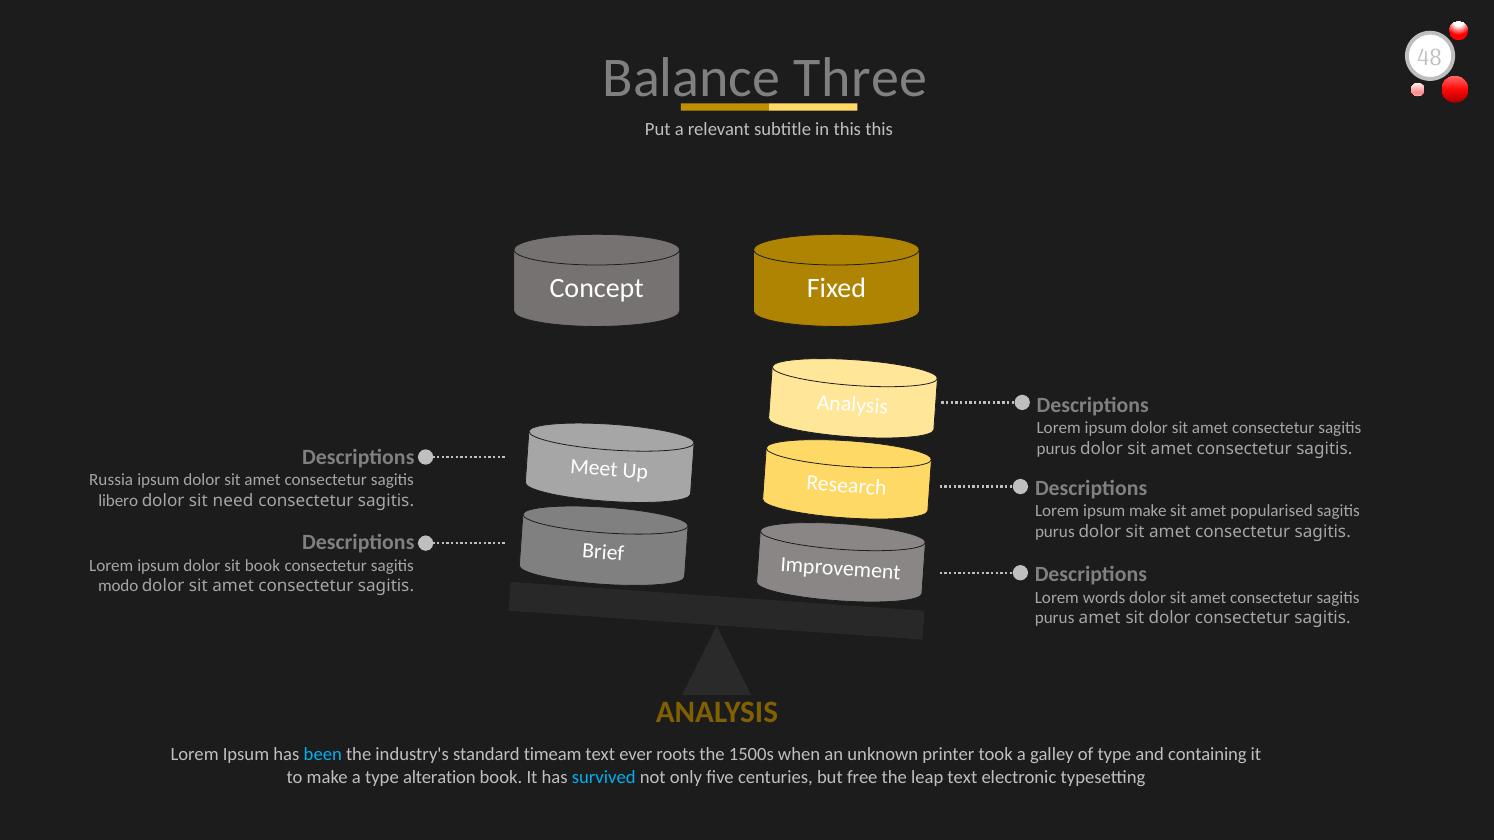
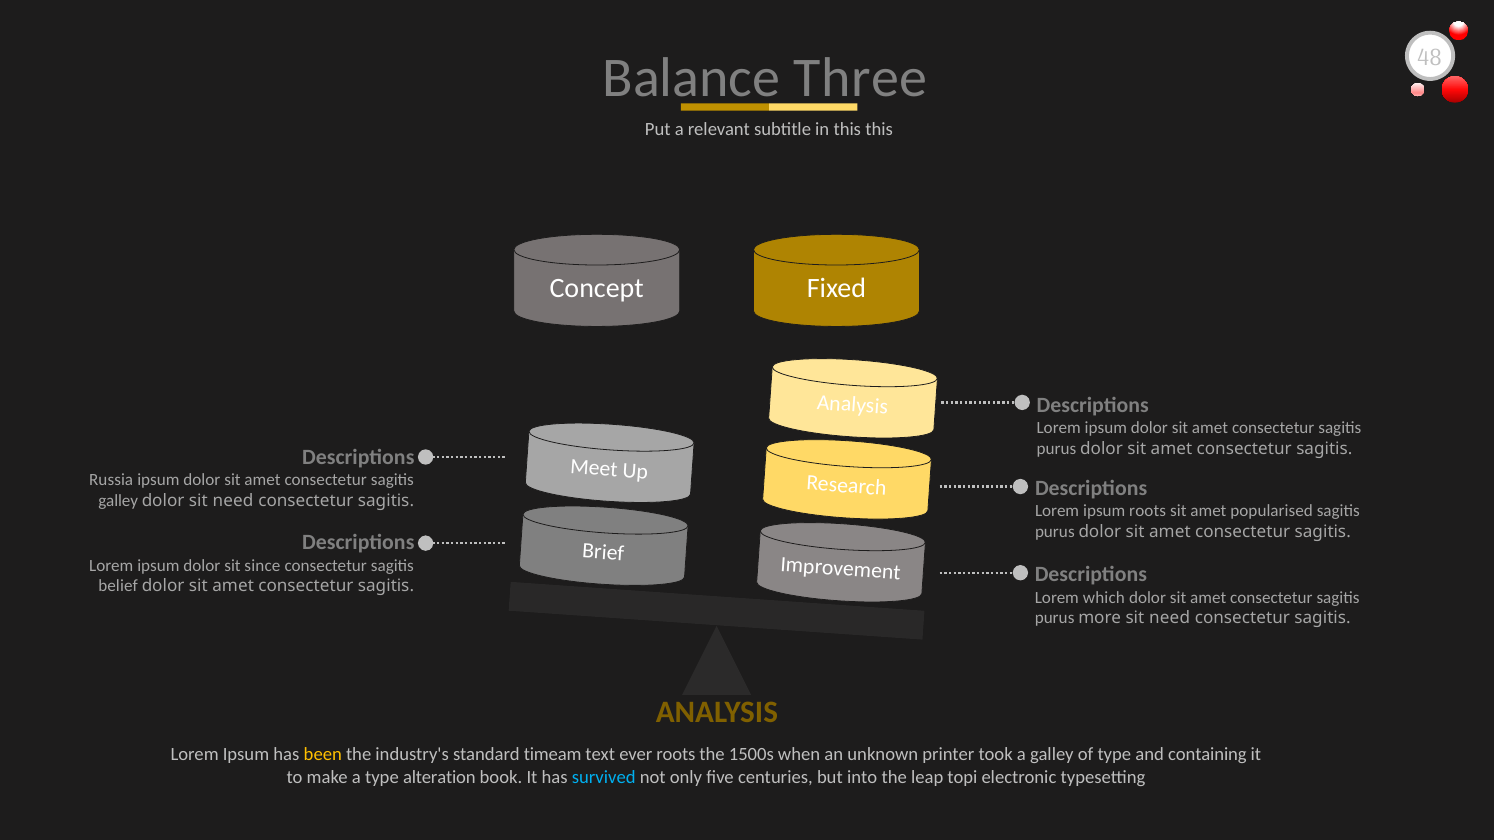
libero at (118, 501): libero -> galley
ipsum make: make -> roots
sit book: book -> since
modo: modo -> belief
words: words -> which
purus amet: amet -> more
dolor at (1170, 619): dolor -> need
been colour: light blue -> yellow
free: free -> into
leap text: text -> topi
